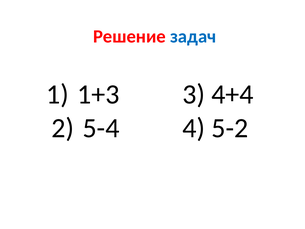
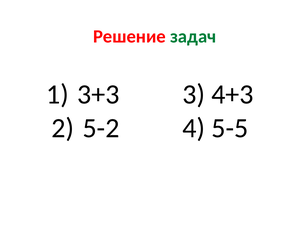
задач colour: blue -> green
1+3: 1+3 -> 3+3
4+4: 4+4 -> 4+3
5-4: 5-4 -> 5-2
5-2: 5-2 -> 5-5
